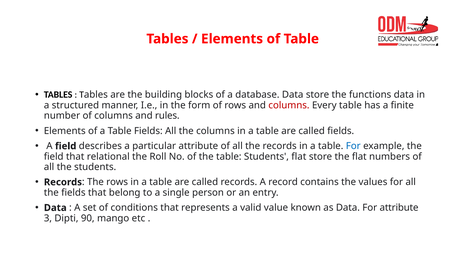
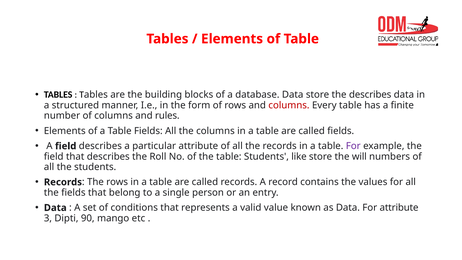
the functions: functions -> describes
For at (353, 146) colour: blue -> purple
that relational: relational -> describes
Students flat: flat -> like
the flat: flat -> will
